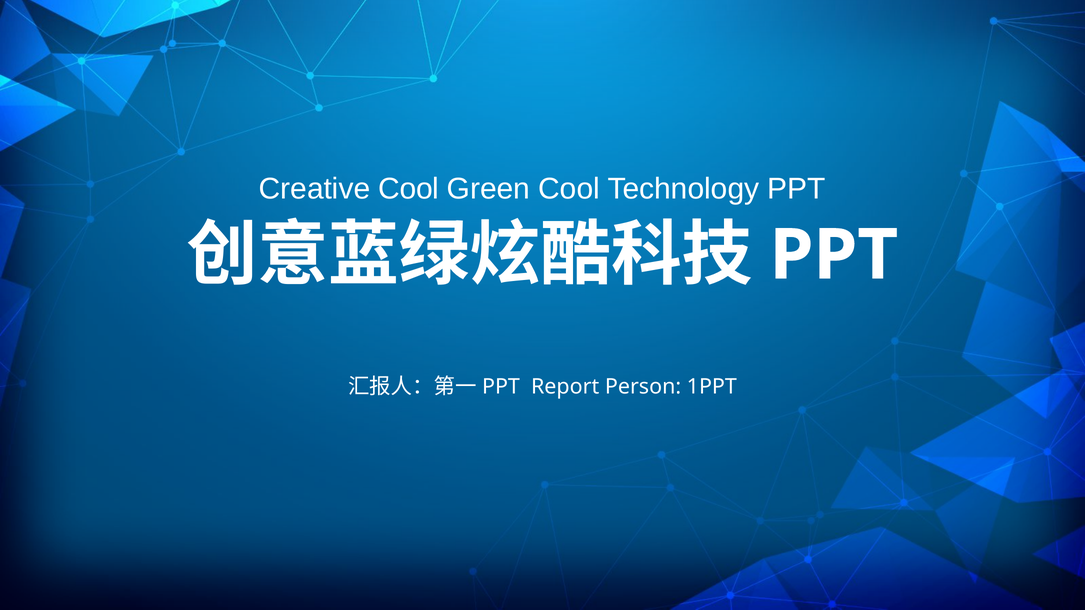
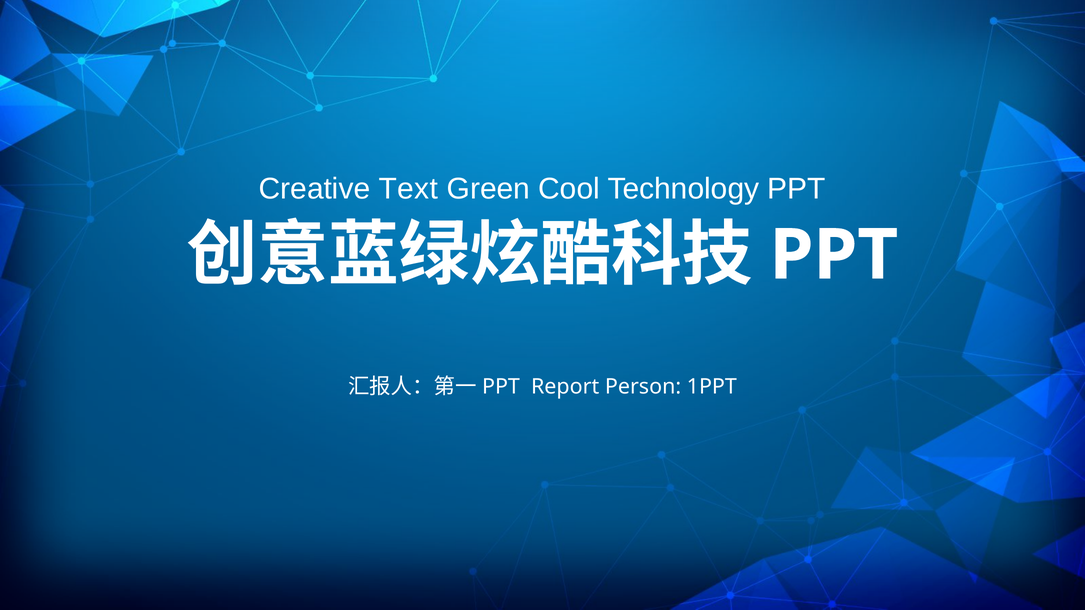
Creative Cool: Cool -> Text
